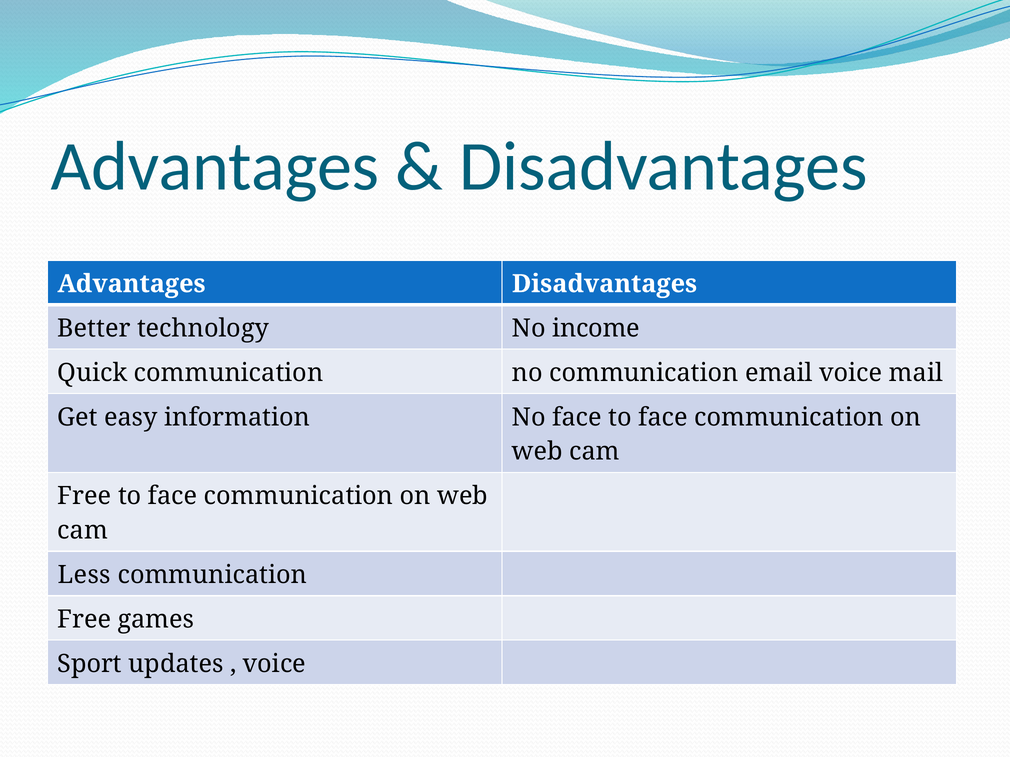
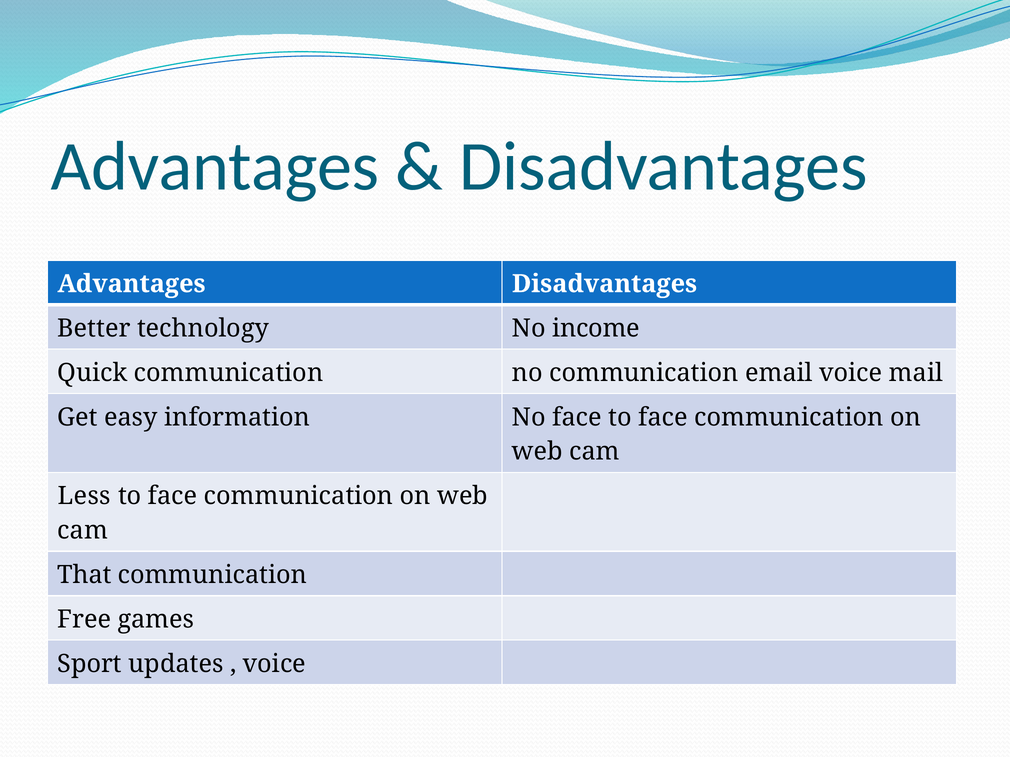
Free at (84, 496): Free -> Less
Less: Less -> That
